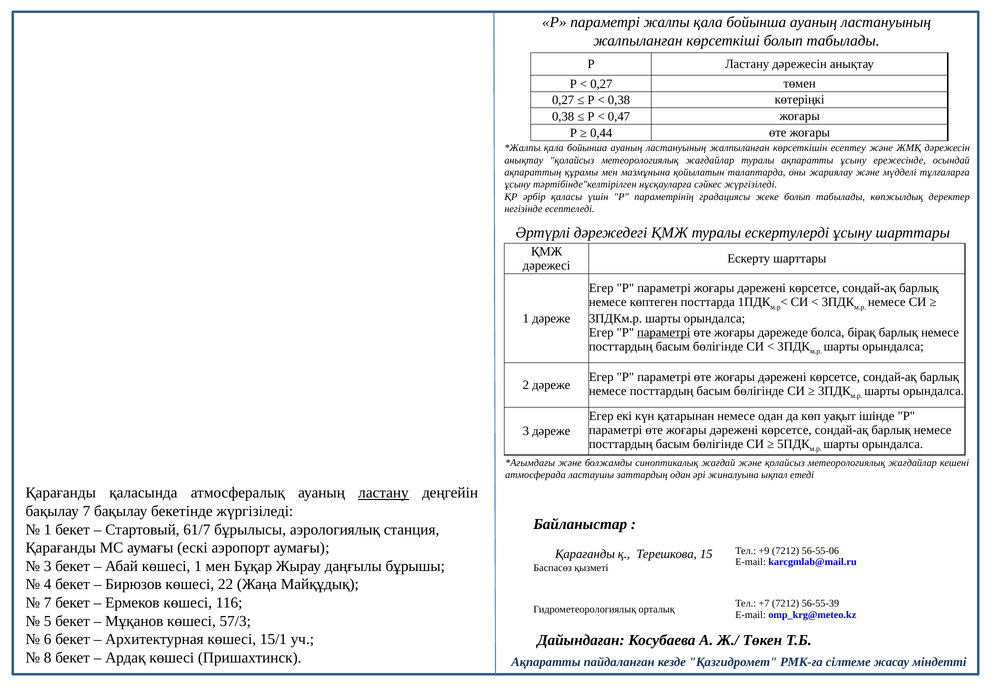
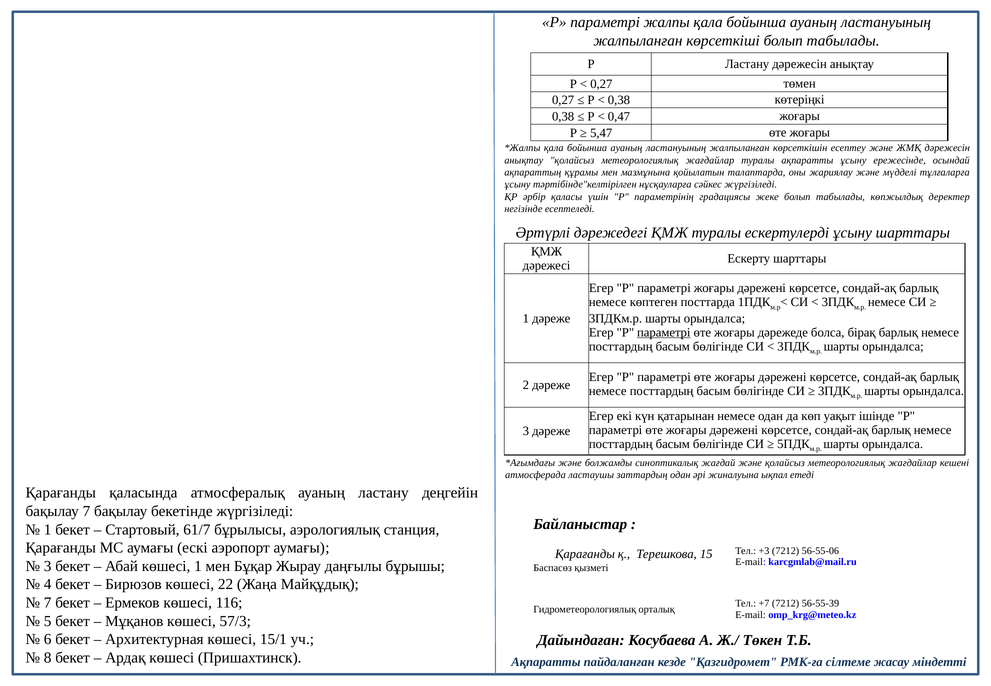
0,44: 0,44 -> 5,47
ластану at (383, 493) underline: present -> none
+9: +9 -> +3
